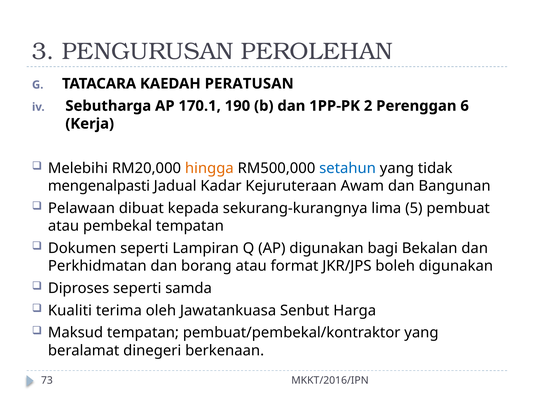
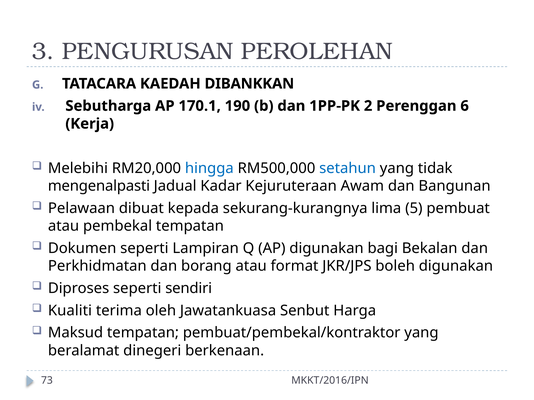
PERATUSAN: PERATUSAN -> DIBANKKAN
hingga colour: orange -> blue
samda: samda -> sendiri
